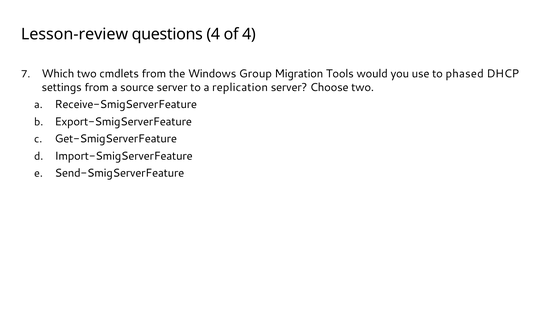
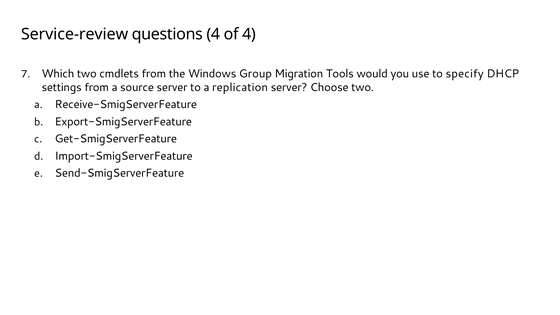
Lesson-review: Lesson-review -> Service-review
phased: phased -> specify
